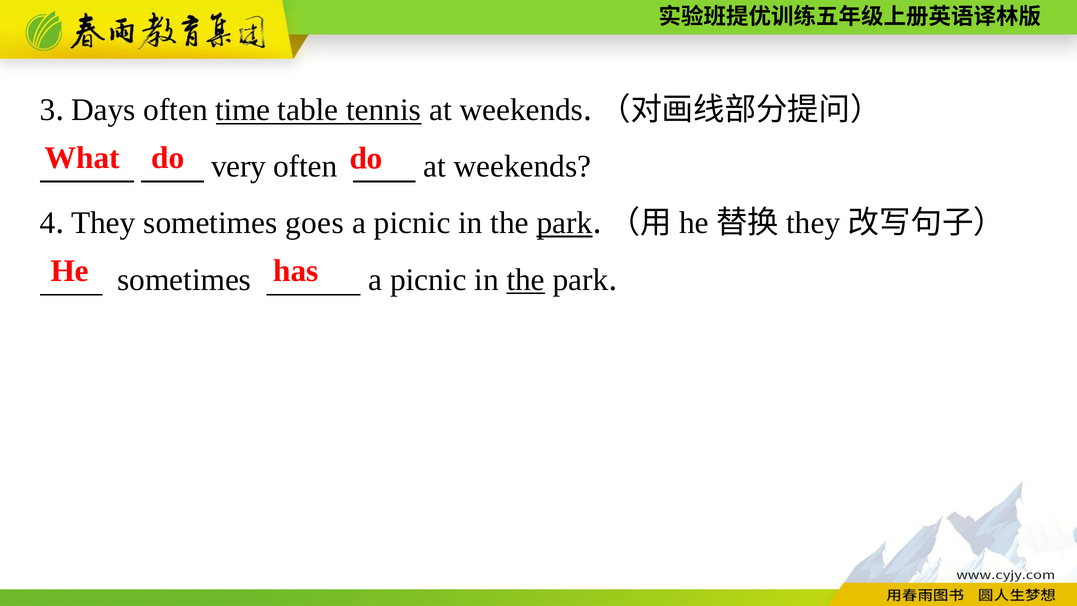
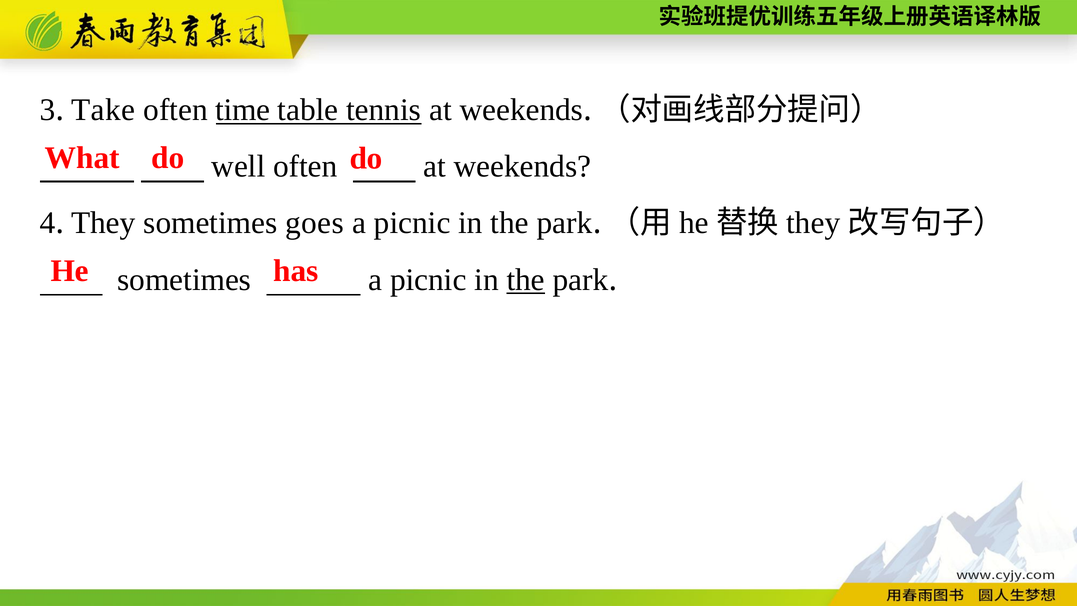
Days: Days -> Take
very: very -> well
park at (564, 223) underline: present -> none
